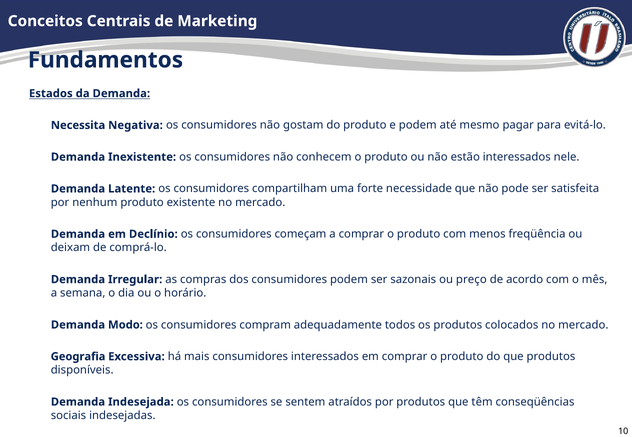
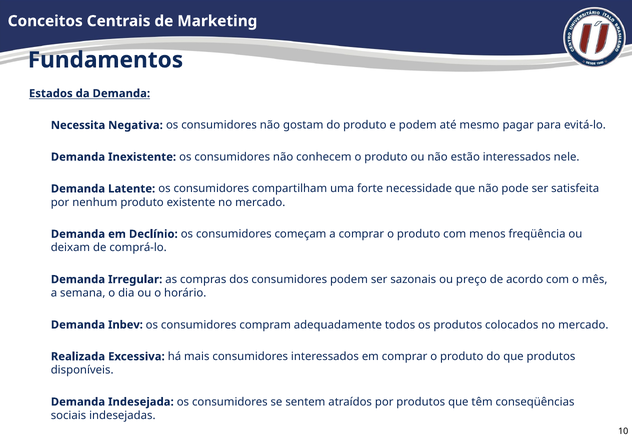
Modo: Modo -> Inbev
Geografia: Geografia -> Realizada
